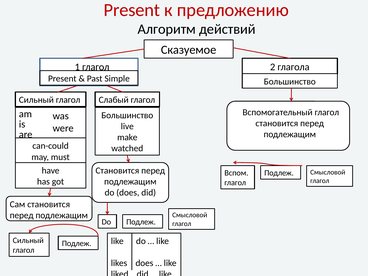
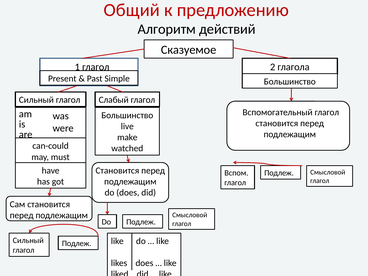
Present at (132, 10): Present -> Общий
